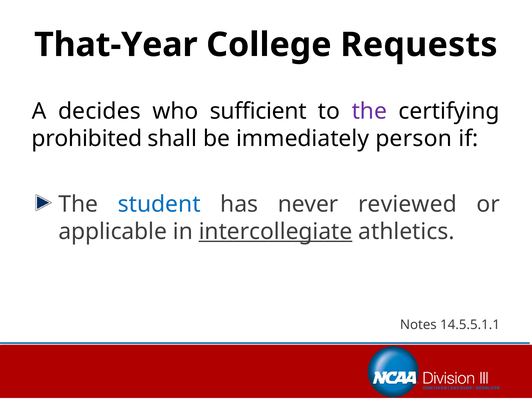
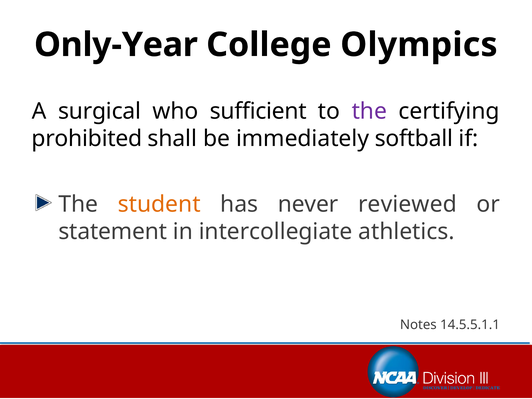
That-Year: That-Year -> Only-Year
Requests: Requests -> Olympics
decides: decides -> surgical
person: person -> softball
student colour: blue -> orange
applicable: applicable -> statement
intercollegiate underline: present -> none
